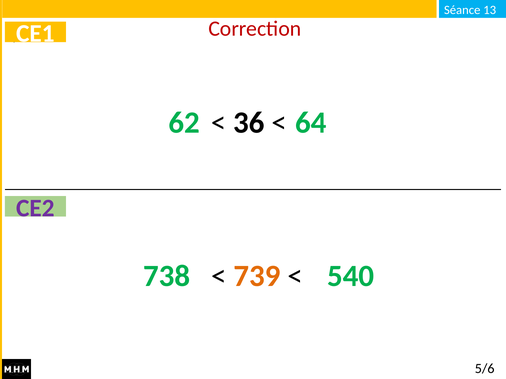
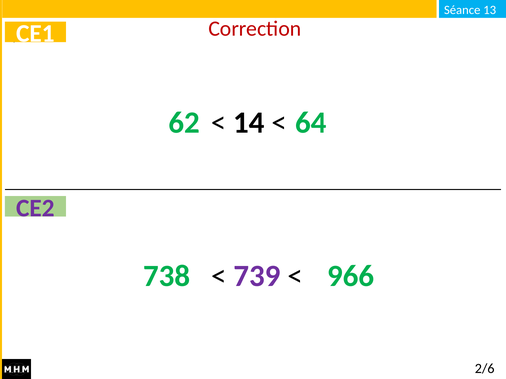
36: 36 -> 14
739 colour: orange -> purple
540: 540 -> 966
5/6: 5/6 -> 2/6
